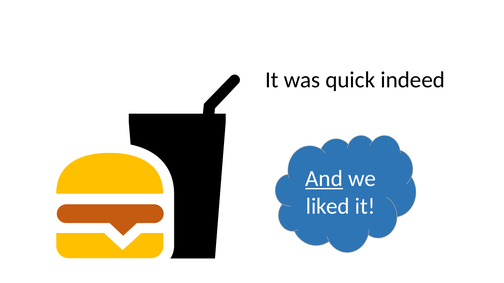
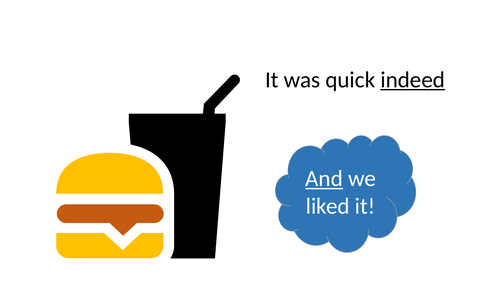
indeed underline: none -> present
